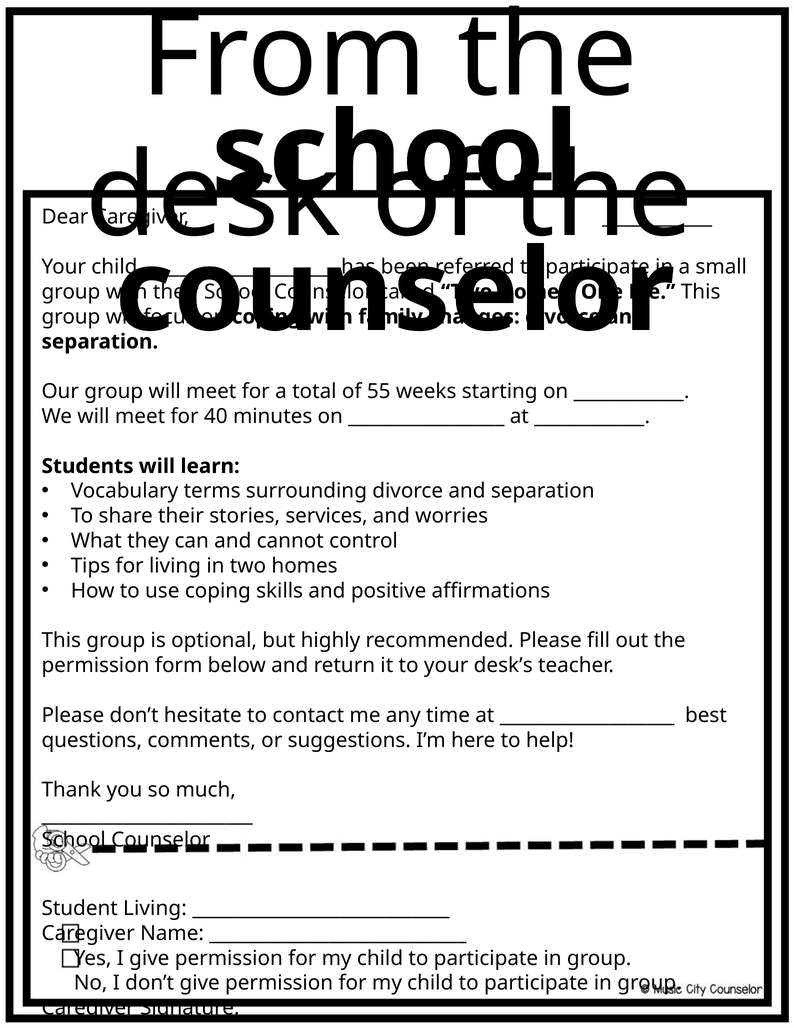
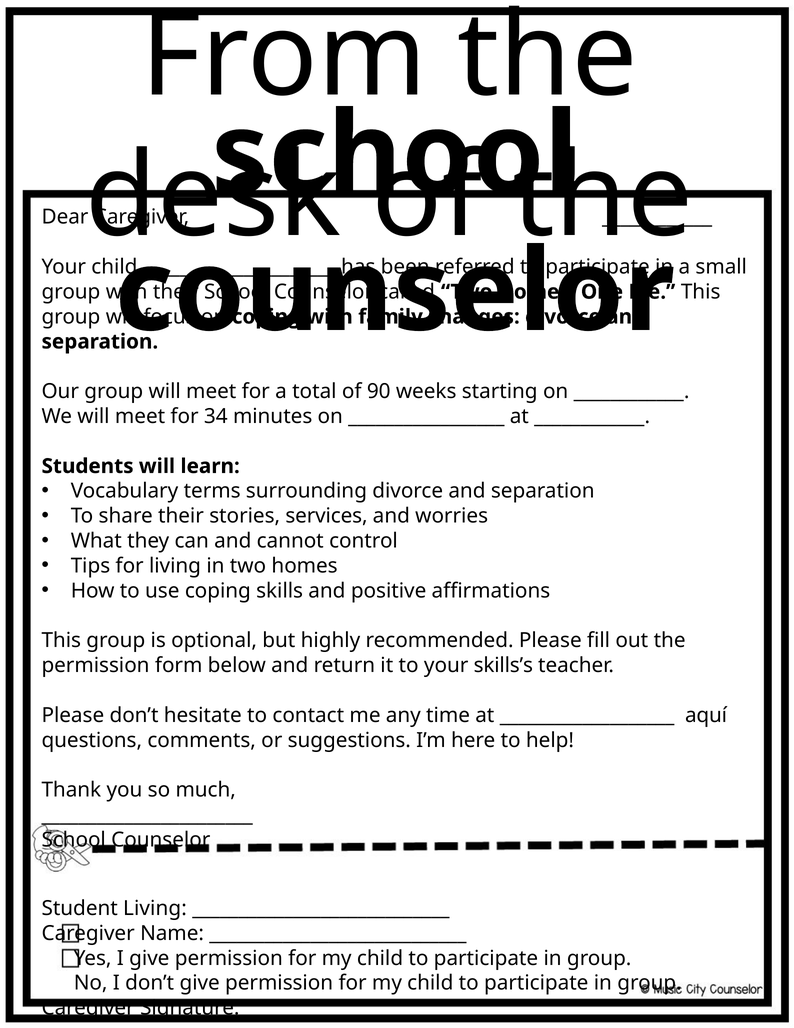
55: 55 -> 90
40: 40 -> 34
desk’s: desk’s -> skills’s
best: best -> aquí
